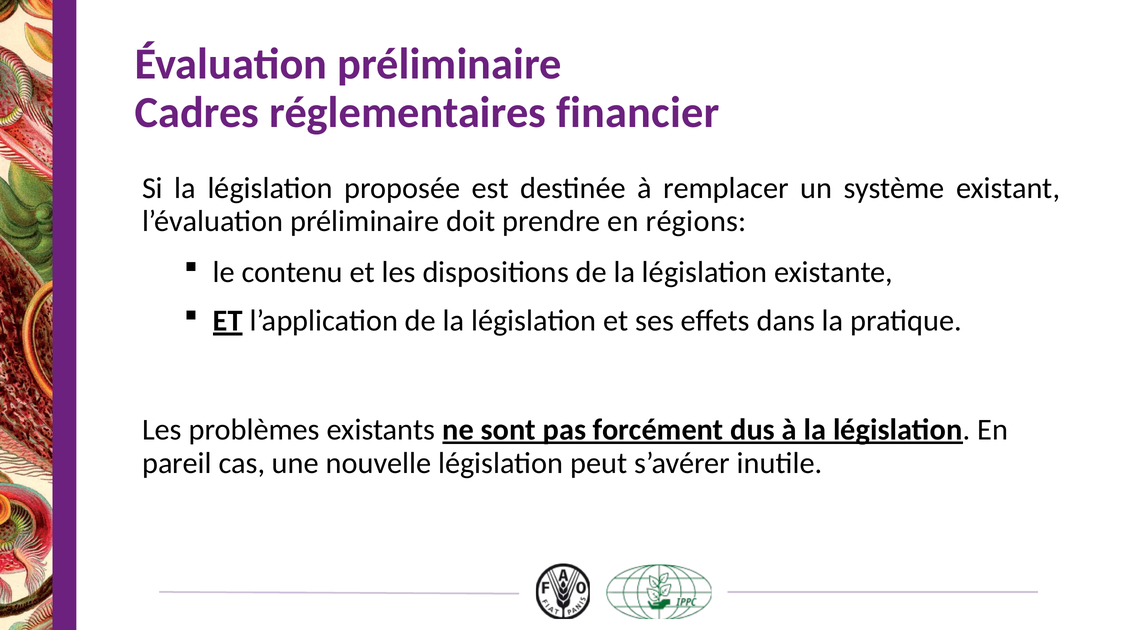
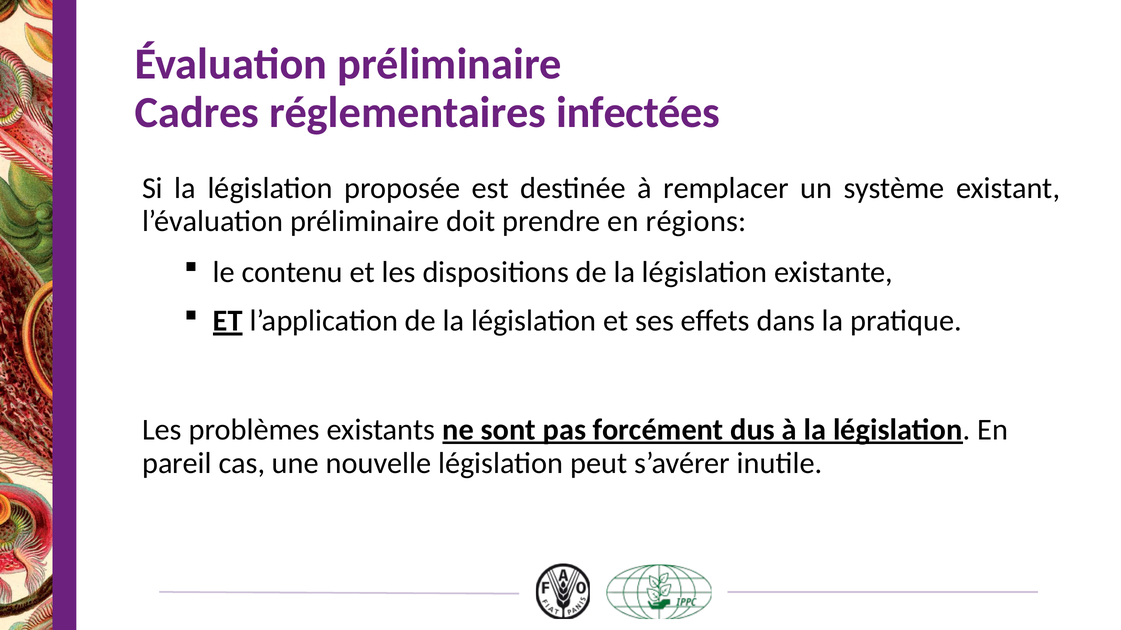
financier: financier -> infectées
